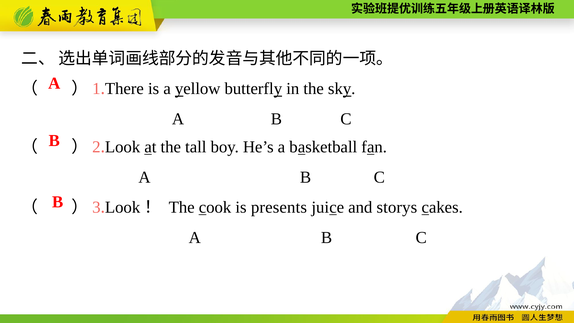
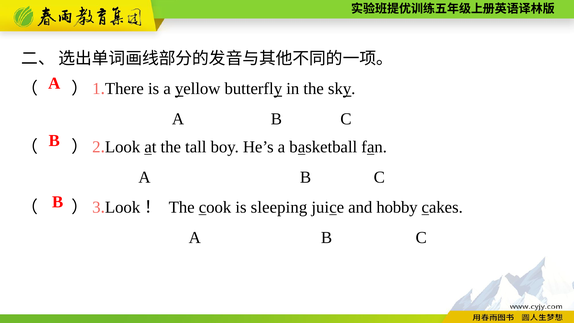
presents: presents -> sleeping
storys: storys -> hobby
